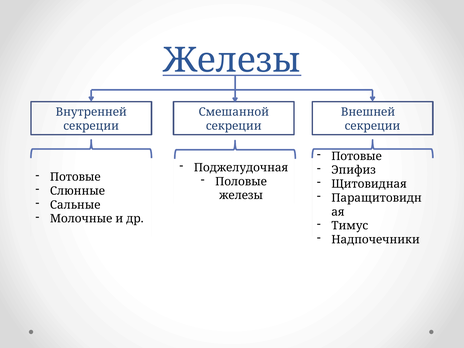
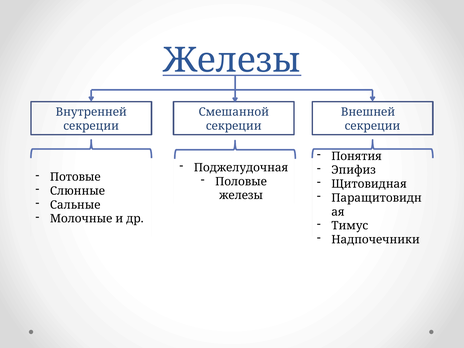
Потовые at (357, 156): Потовые -> Понятия
